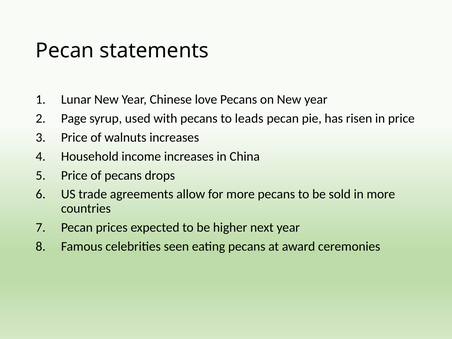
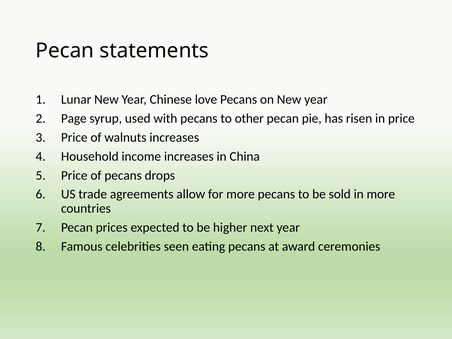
leads: leads -> other
